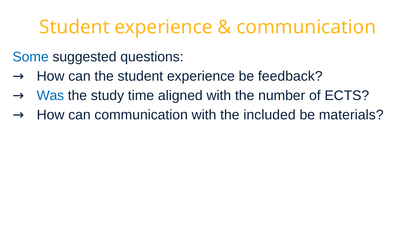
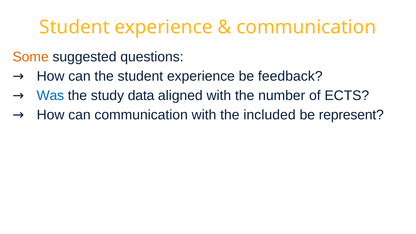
Some colour: blue -> orange
time: time -> data
materials: materials -> represent
